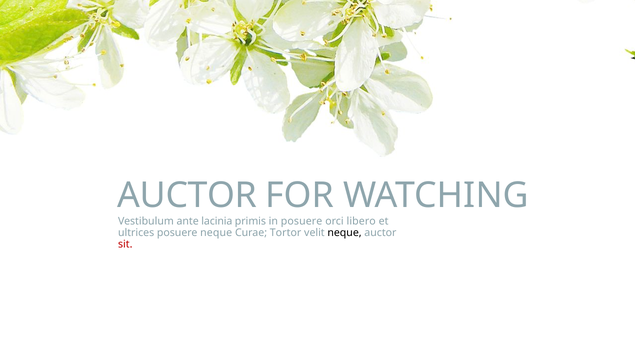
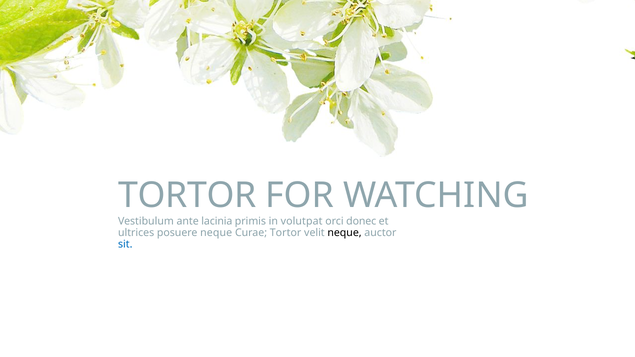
AUCTOR at (187, 196): AUCTOR -> TORTOR
in posuere: posuere -> volutpat
libero: libero -> donec
sit colour: red -> blue
